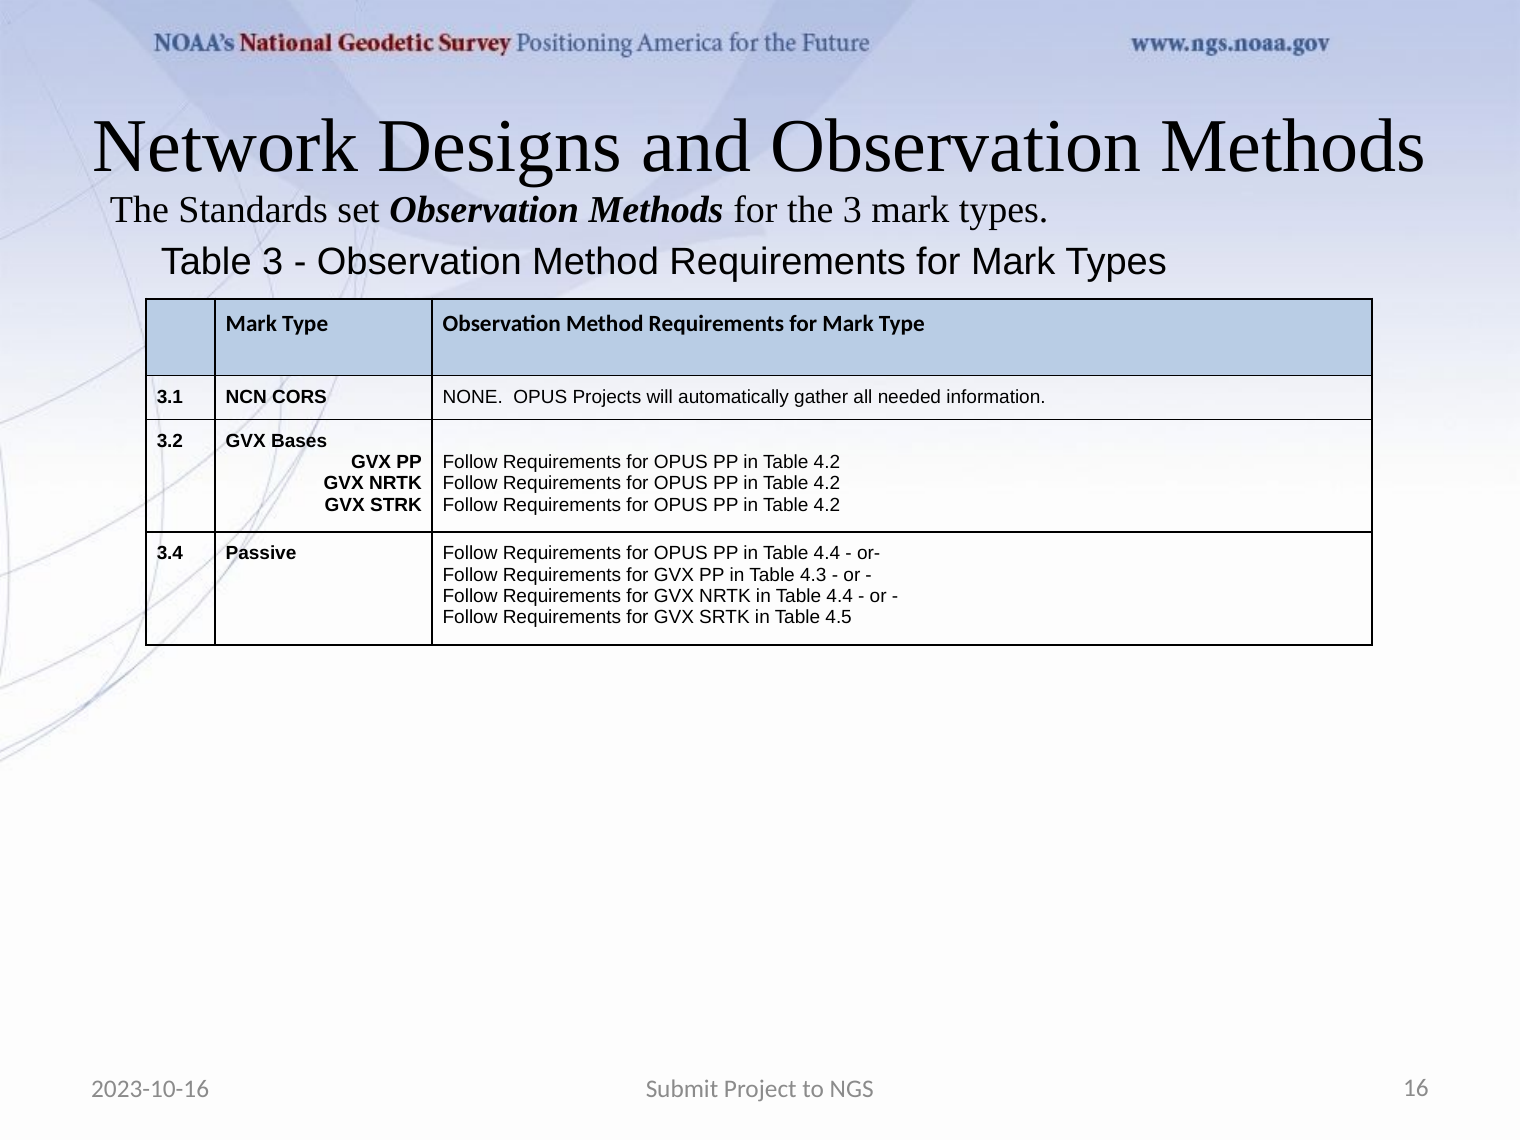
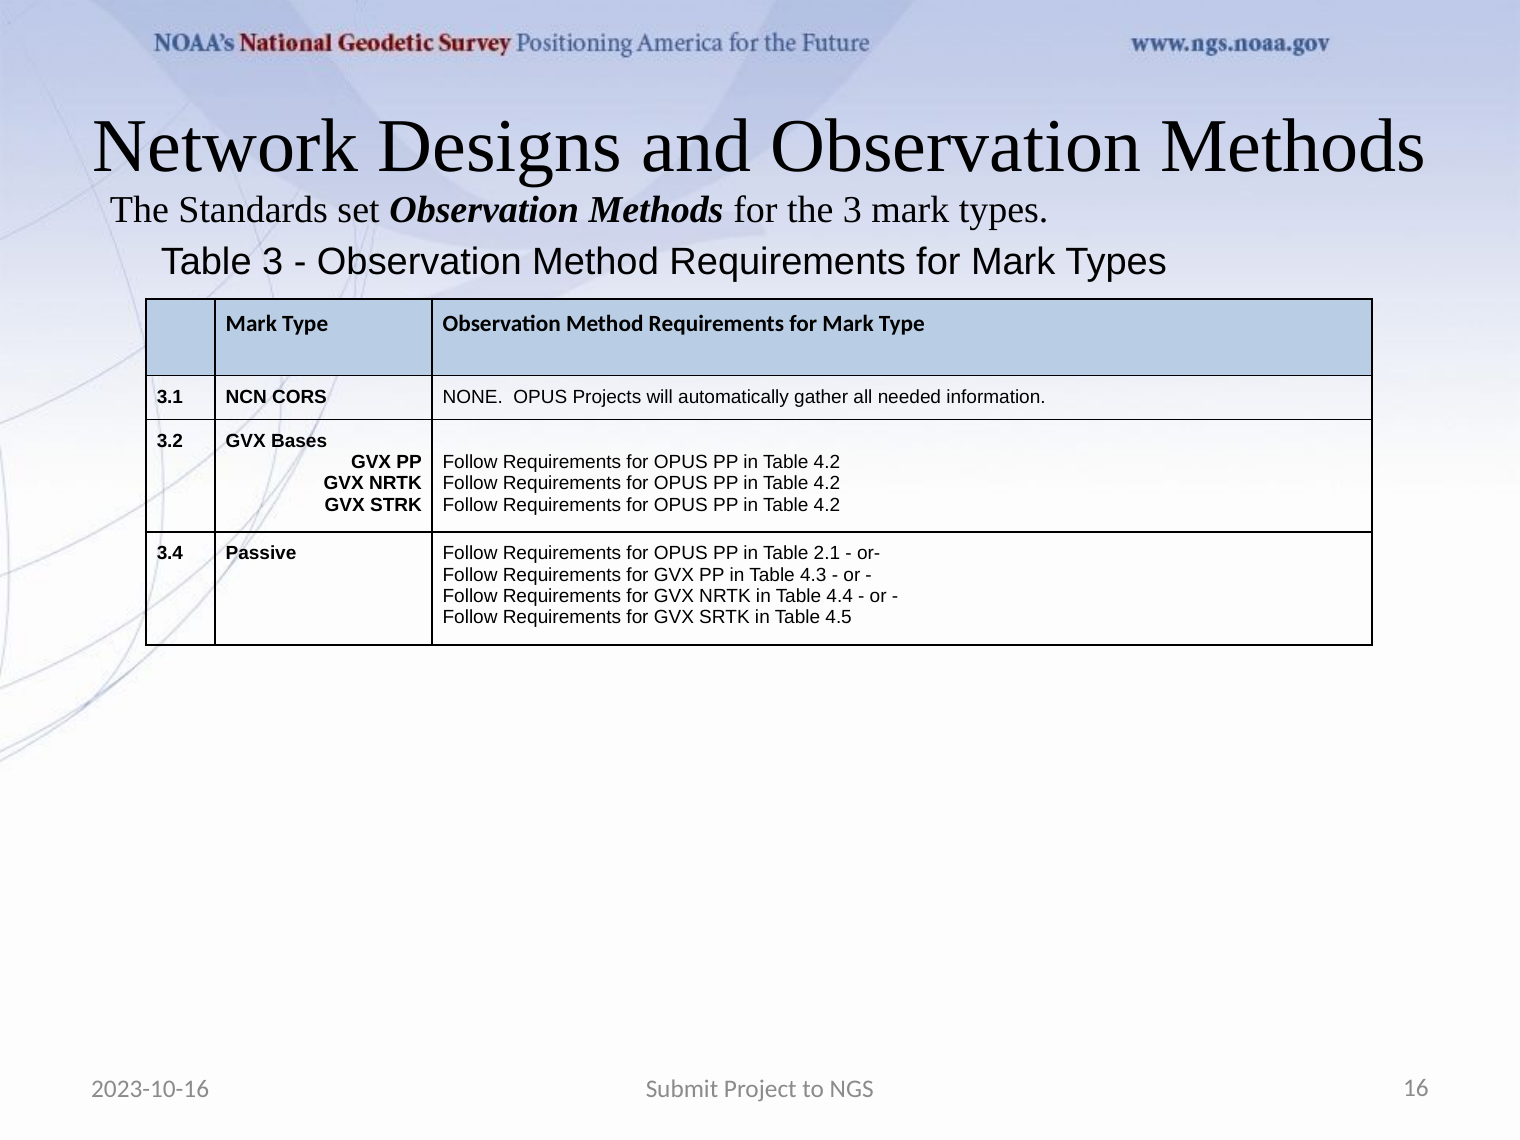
PP in Table 4.4: 4.4 -> 2.1
